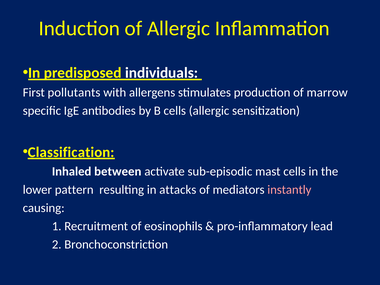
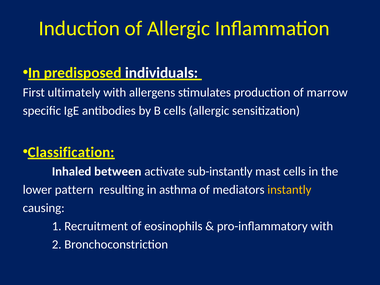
pollutants: pollutants -> ultimately
sub-episodic: sub-episodic -> sub-instantly
attacks: attacks -> asthma
instantly colour: pink -> yellow
pro-inflammatory lead: lead -> with
